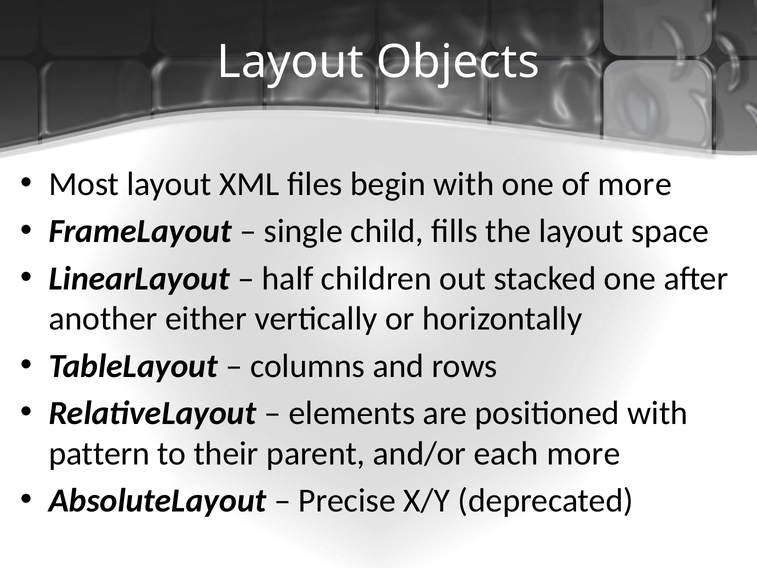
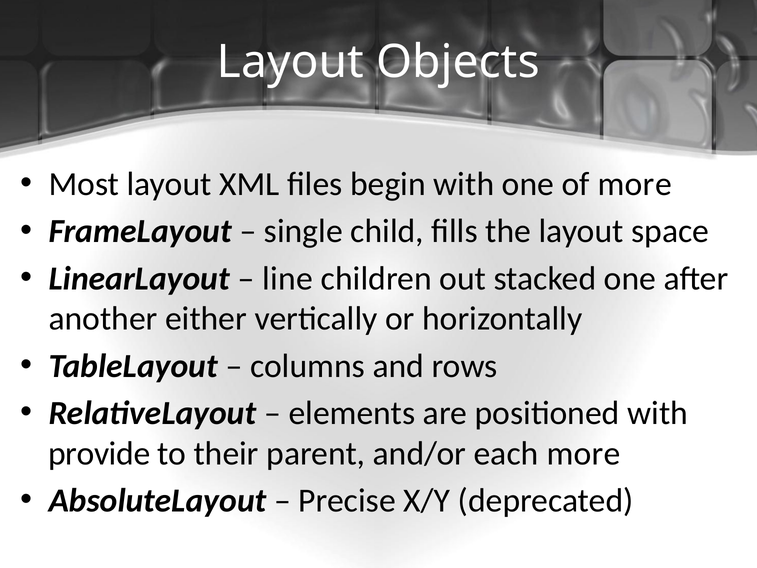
half: half -> line
pattern: pattern -> provide
